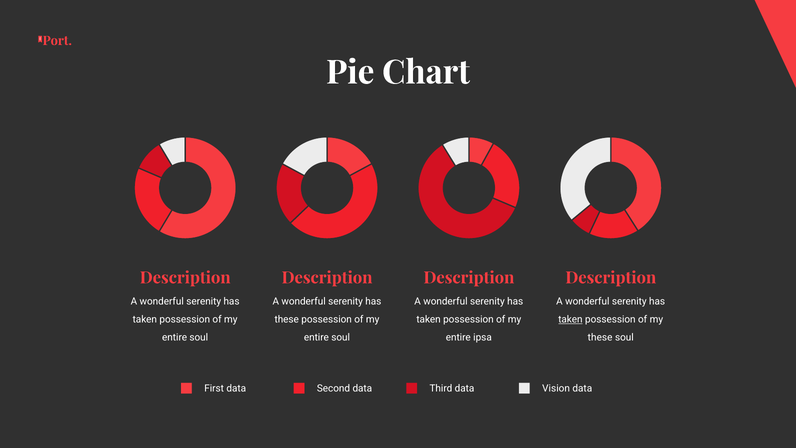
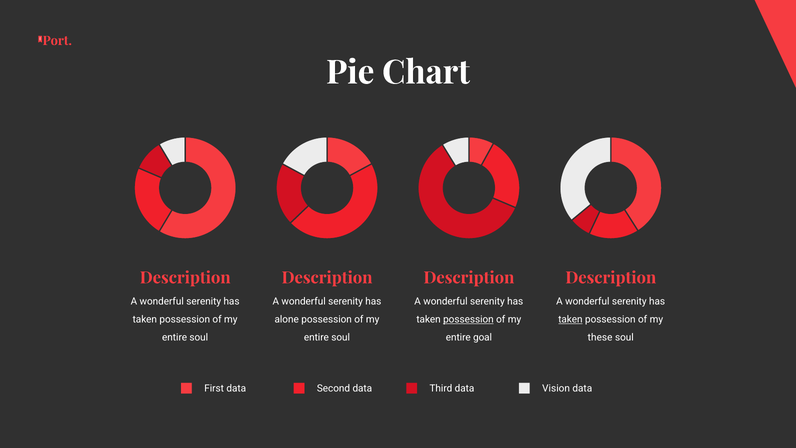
these at (287, 319): these -> alone
possession at (468, 319) underline: none -> present
ipsa: ipsa -> goal
